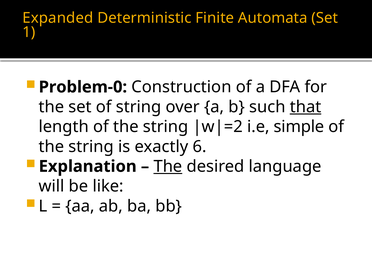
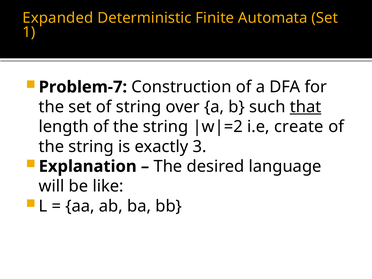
Problem-0: Problem-0 -> Problem-7
simple: simple -> create
6: 6 -> 3
The at (168, 166) underline: present -> none
